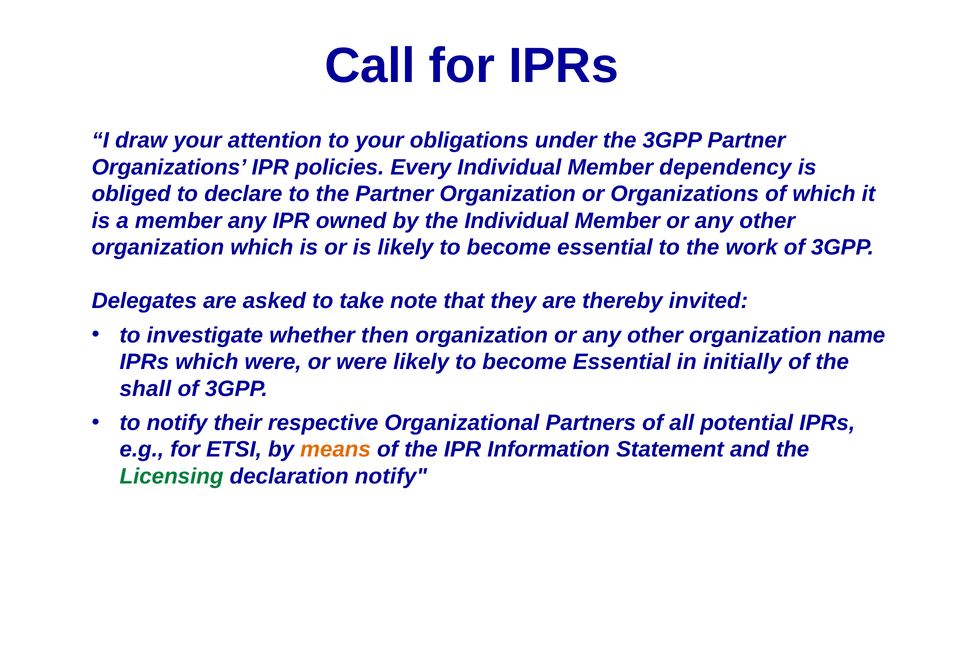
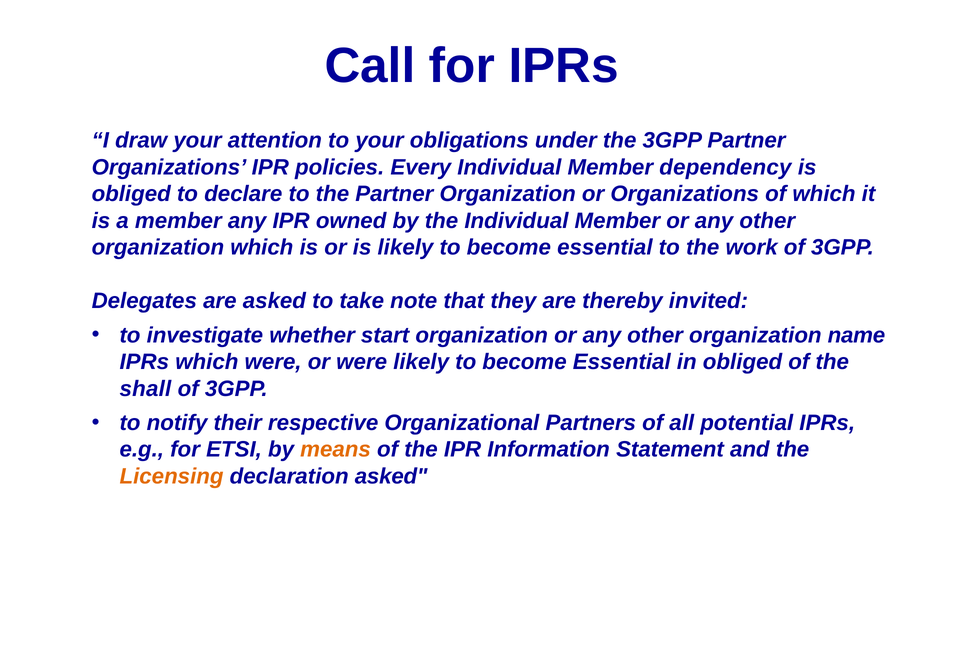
then: then -> start
in initially: initially -> obliged
Licensing colour: green -> orange
declaration notify: notify -> asked
